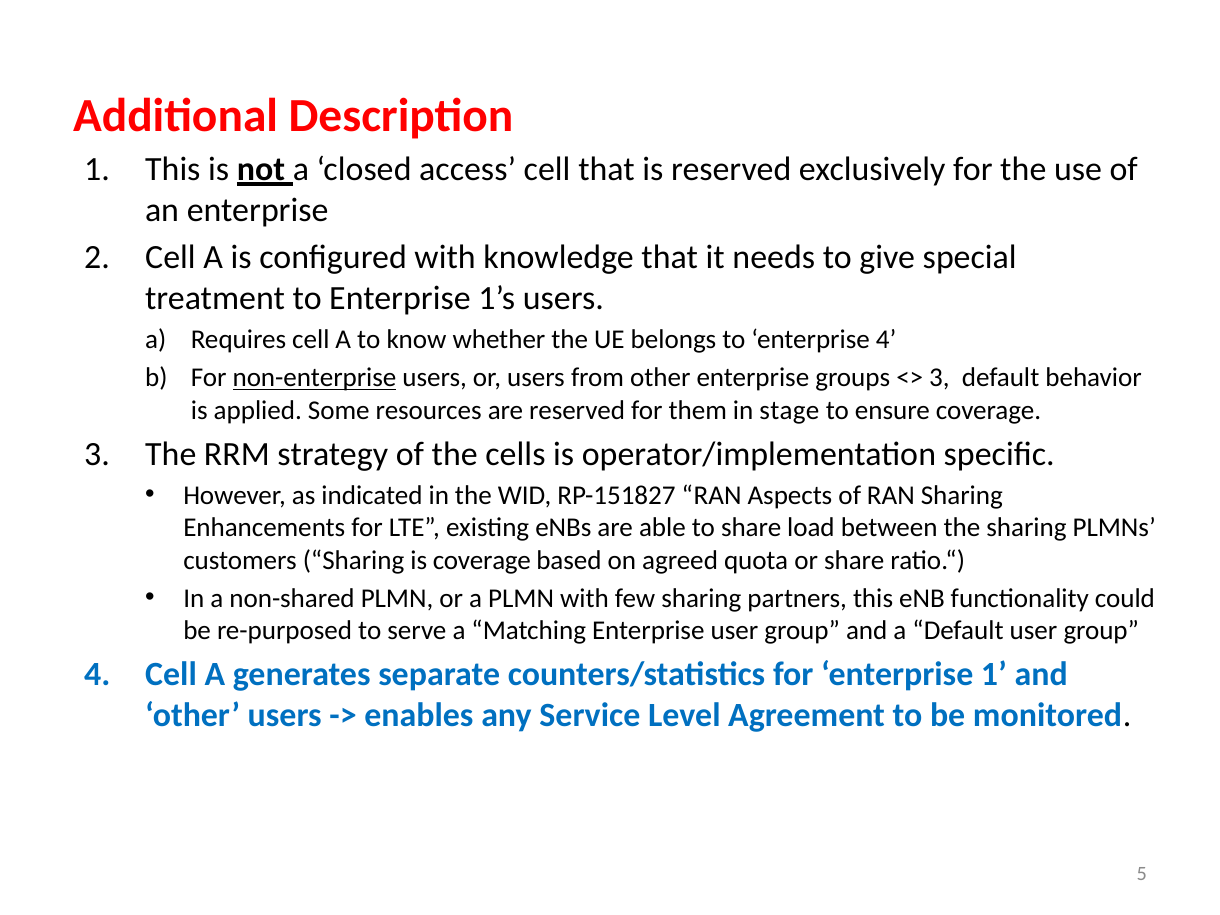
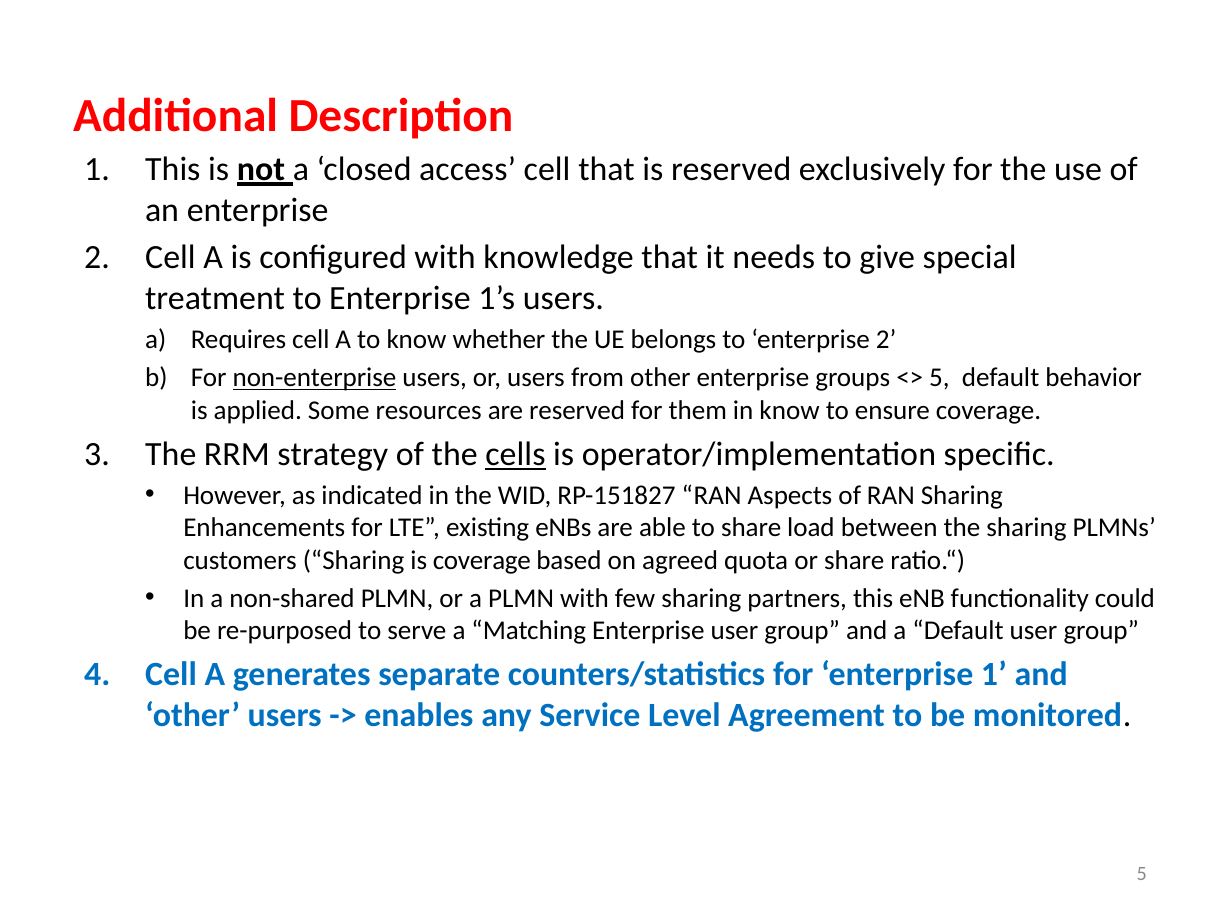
to enterprise 4: 4 -> 2
3 at (939, 378): 3 -> 5
in stage: stage -> know
cells underline: none -> present
